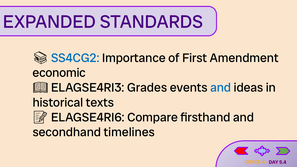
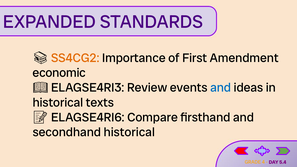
SS4CG2 colour: blue -> orange
Grades: Grades -> Review
secondhand timelines: timelines -> historical
